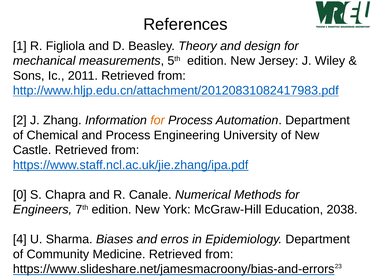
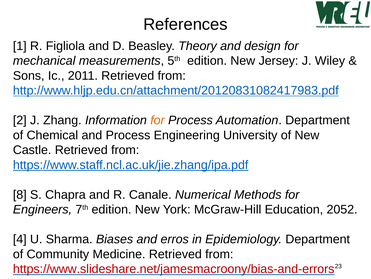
0: 0 -> 8
2038: 2038 -> 2052
https://www.slideshare.net/jamesmacroony/bias-and-errors colour: black -> red
